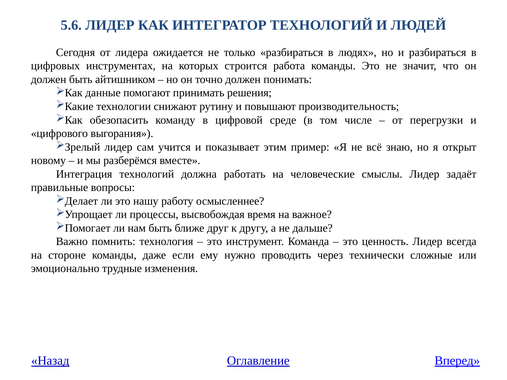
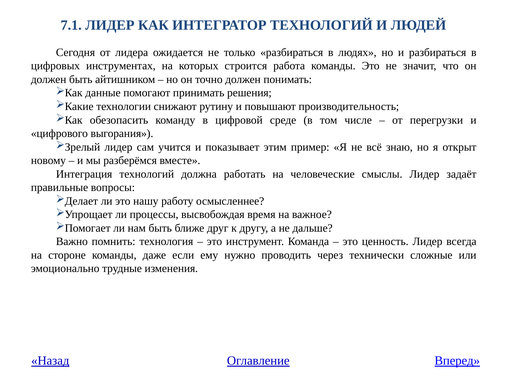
5.6: 5.6 -> 7.1
